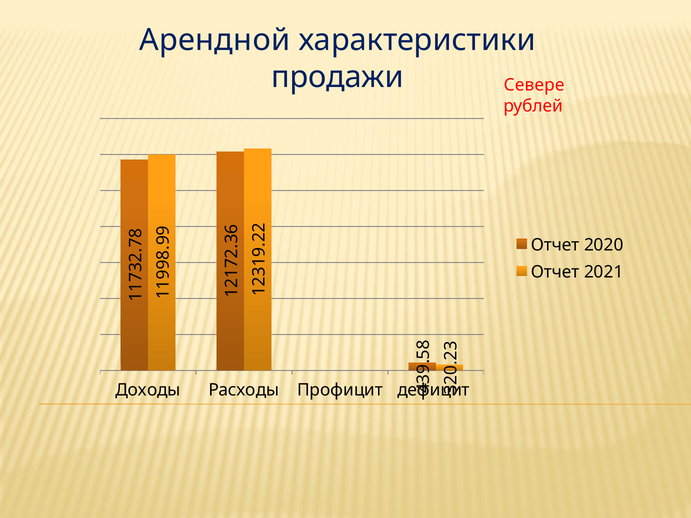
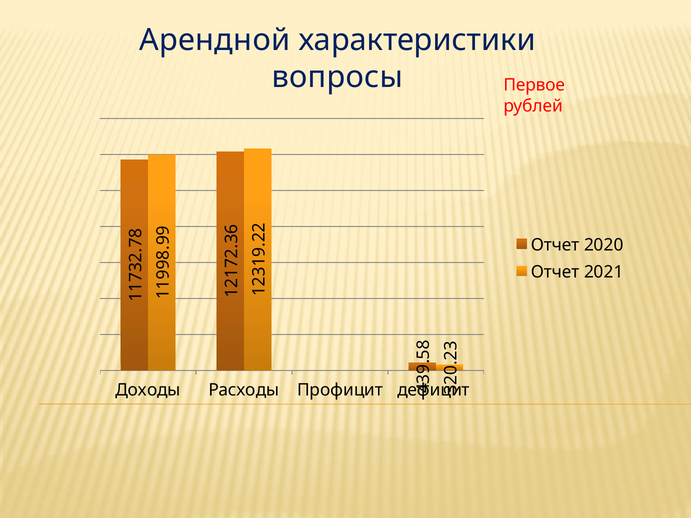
продажи: продажи -> вопросы
Севере: Севере -> Первое
